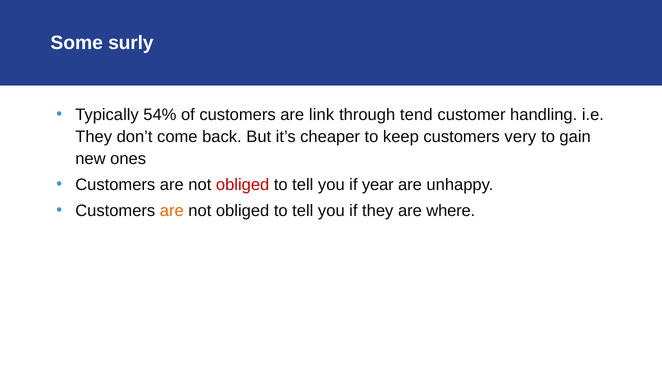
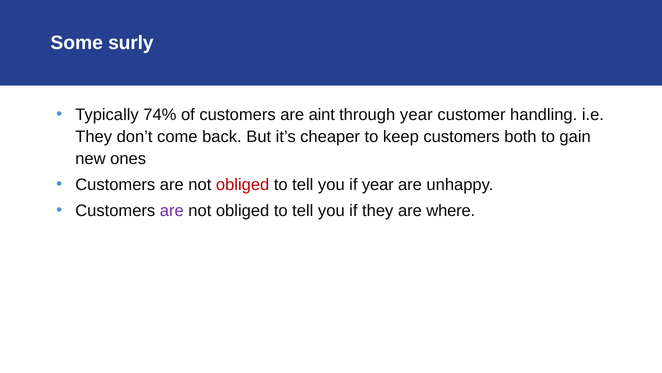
54%: 54% -> 74%
link: link -> aint
through tend: tend -> year
very: very -> both
are at (172, 210) colour: orange -> purple
